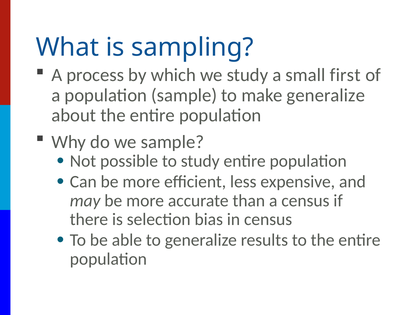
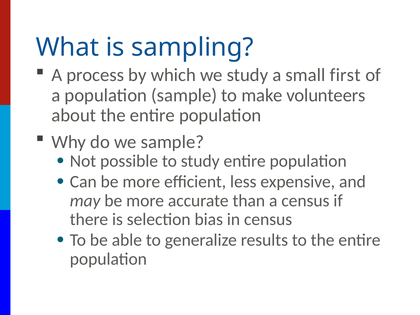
make generalize: generalize -> volunteers
